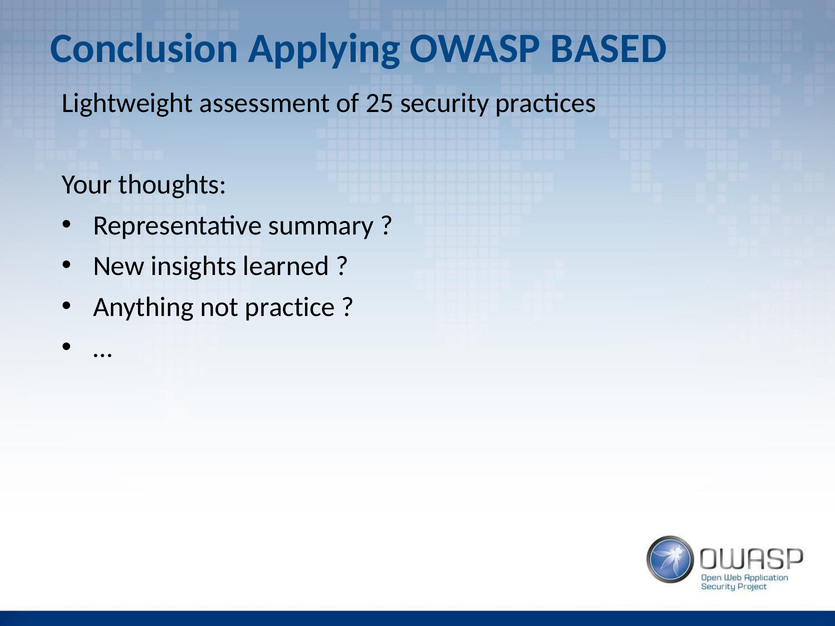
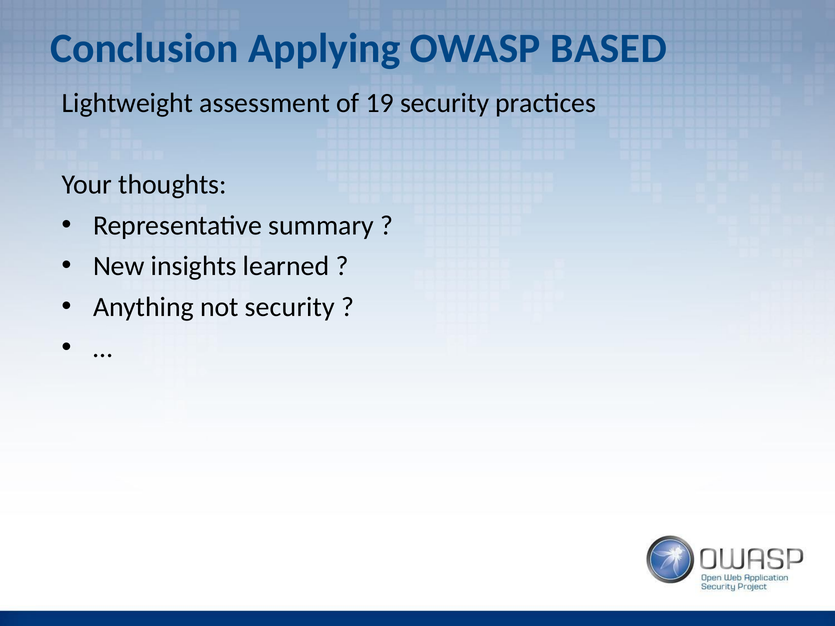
25: 25 -> 19
not practice: practice -> security
